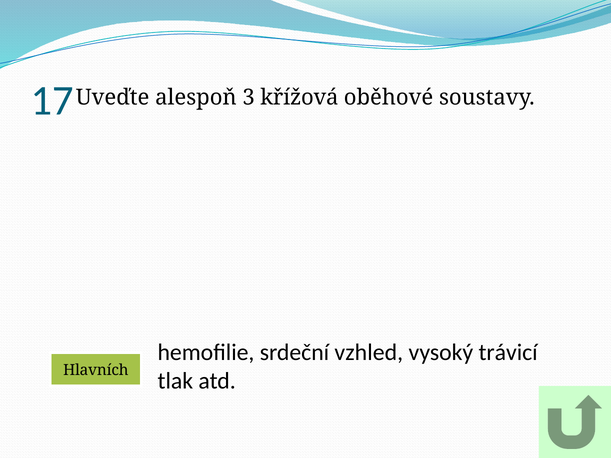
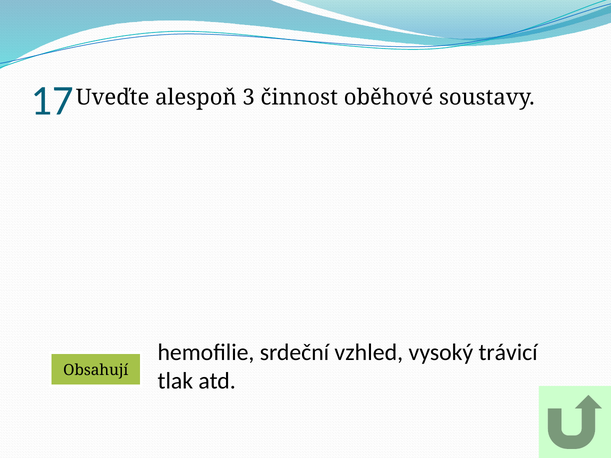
křížová: křížová -> činnost
Hlavních: Hlavních -> Obsahují
